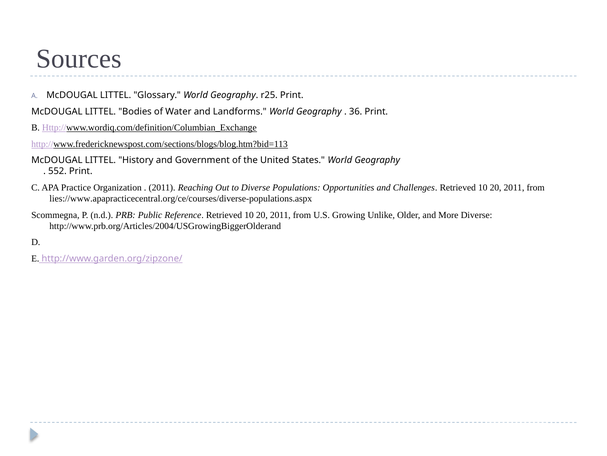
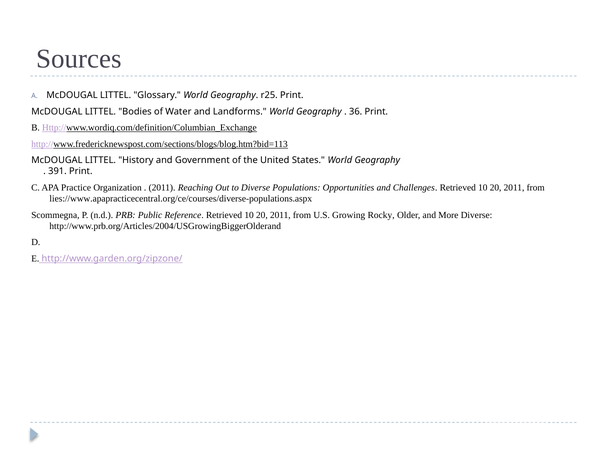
552: 552 -> 391
Unlike: Unlike -> Rocky
